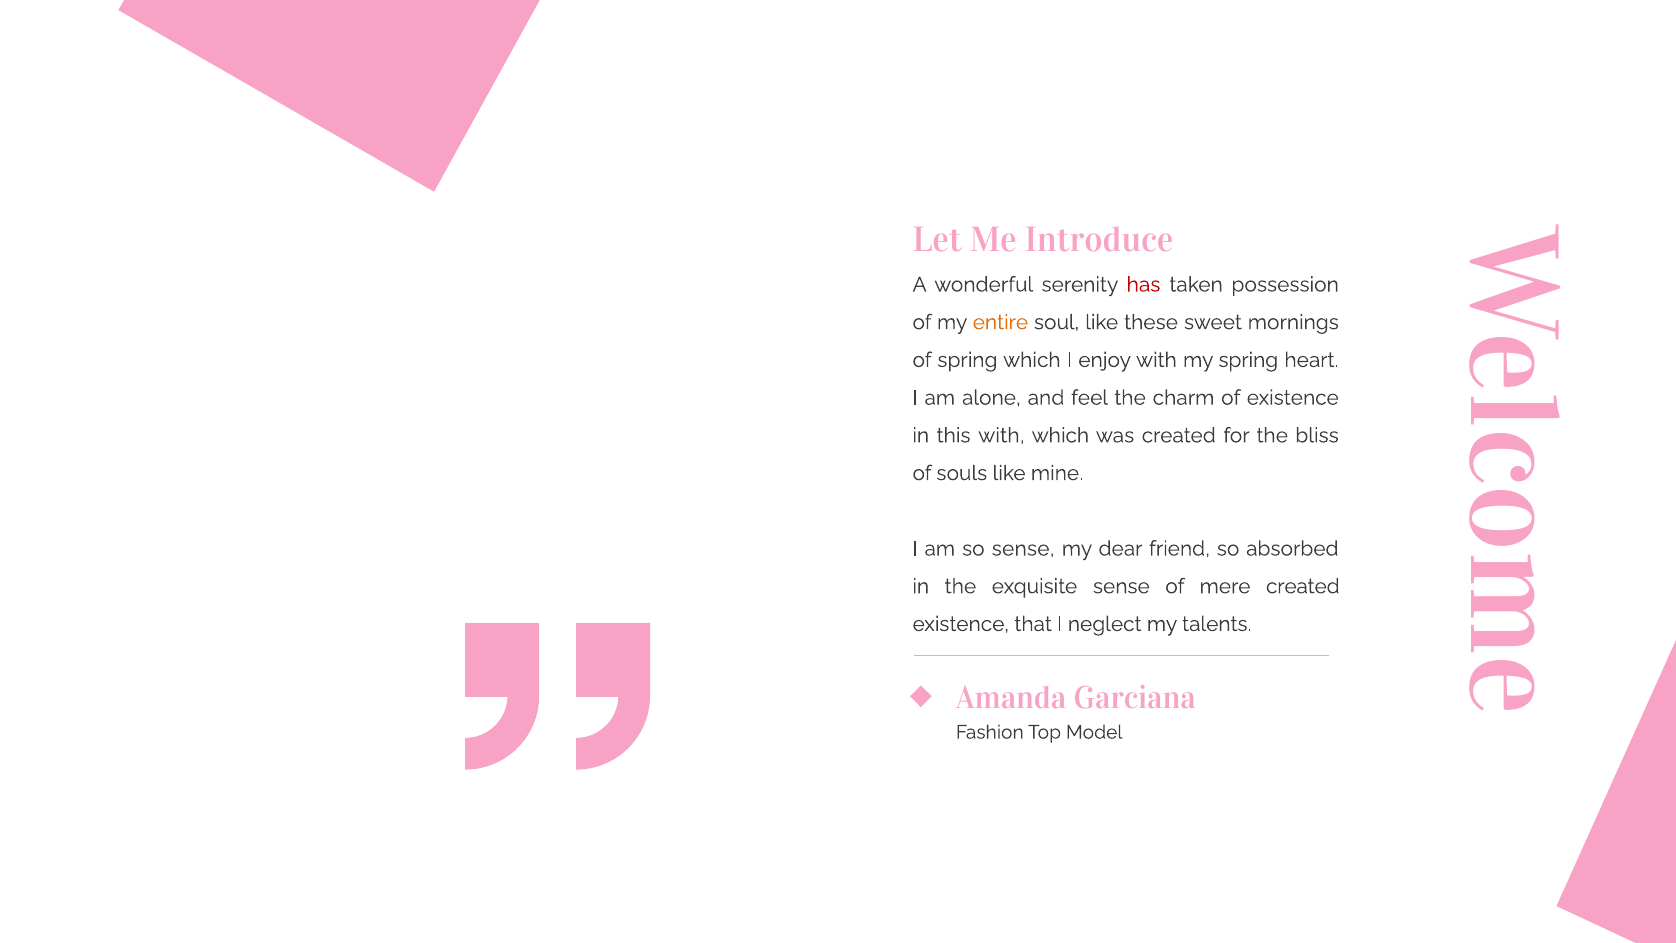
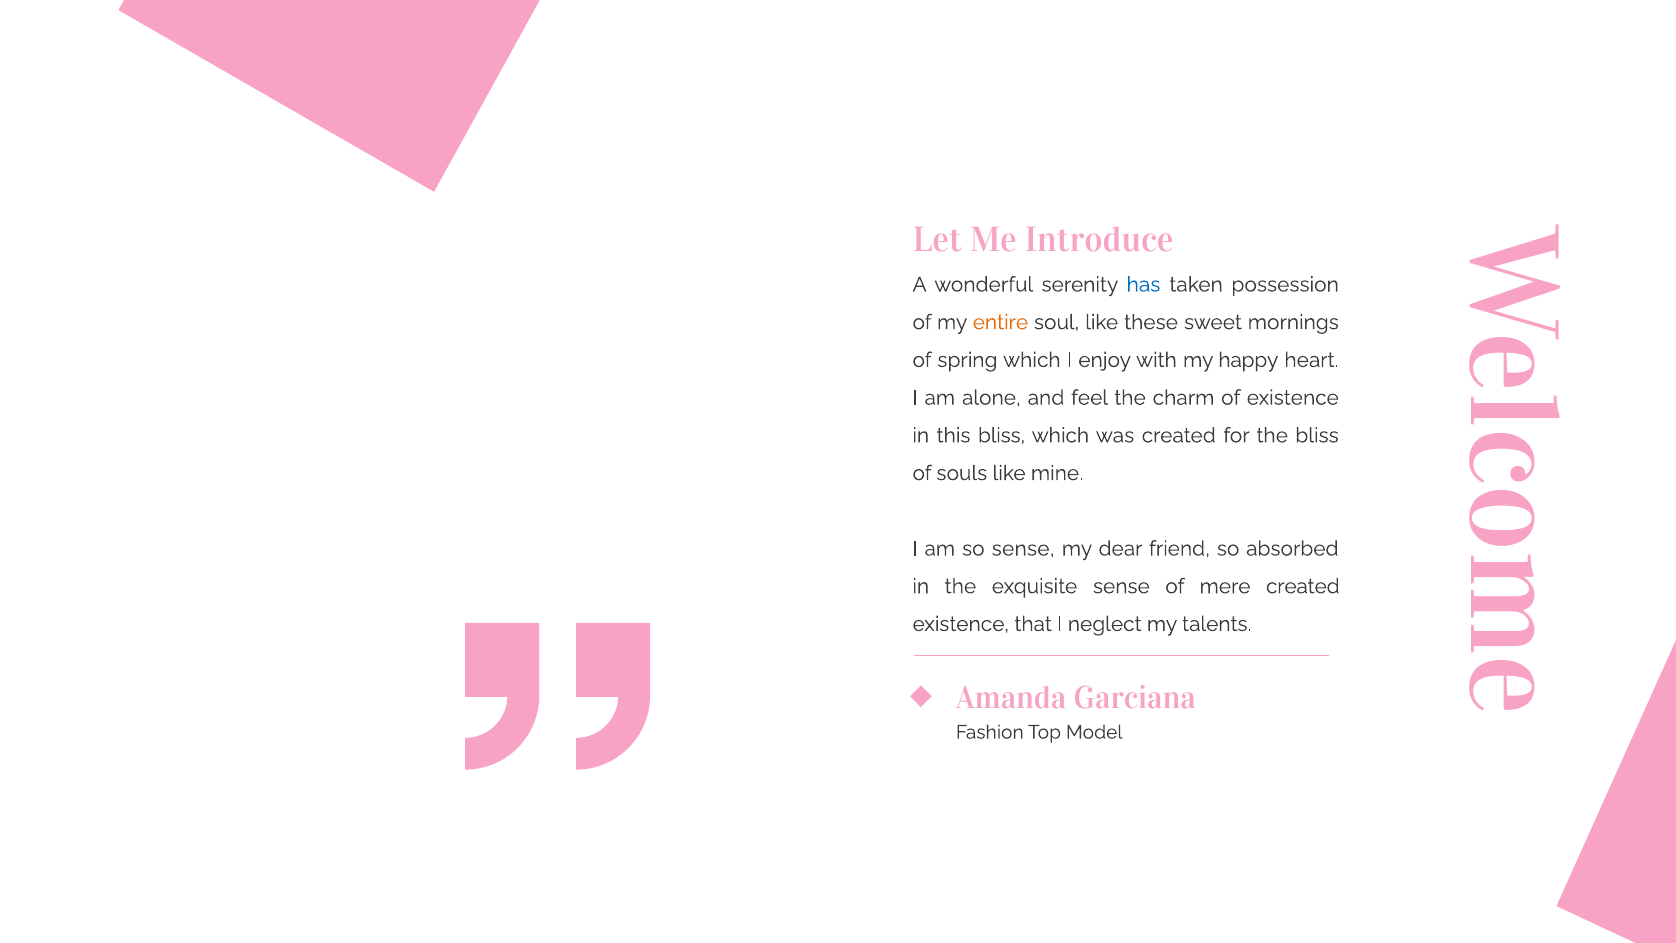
has colour: red -> blue
my spring: spring -> happy
this with: with -> bliss
